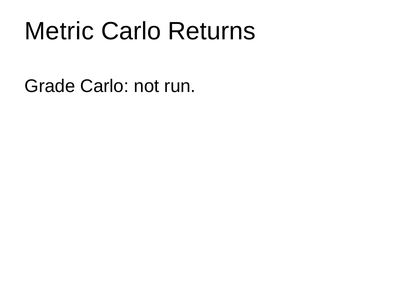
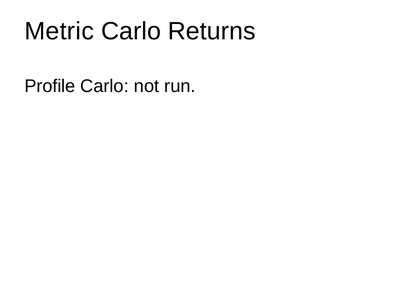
Grade: Grade -> Profile
